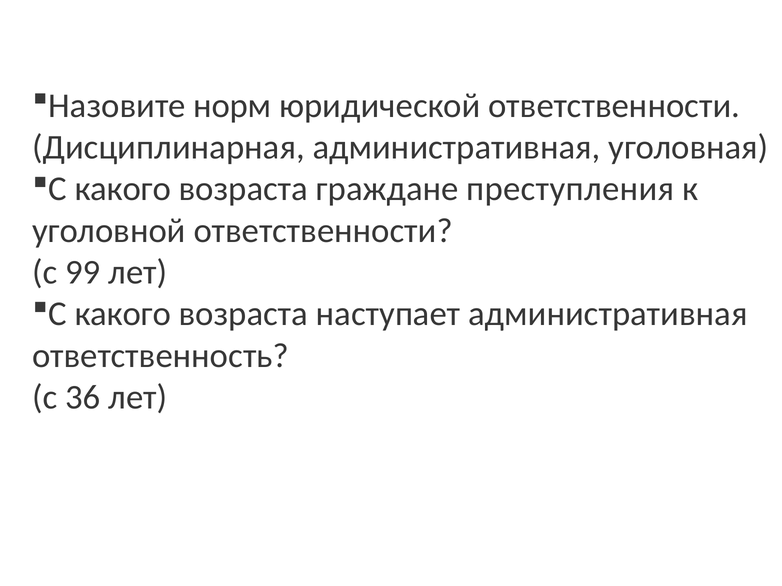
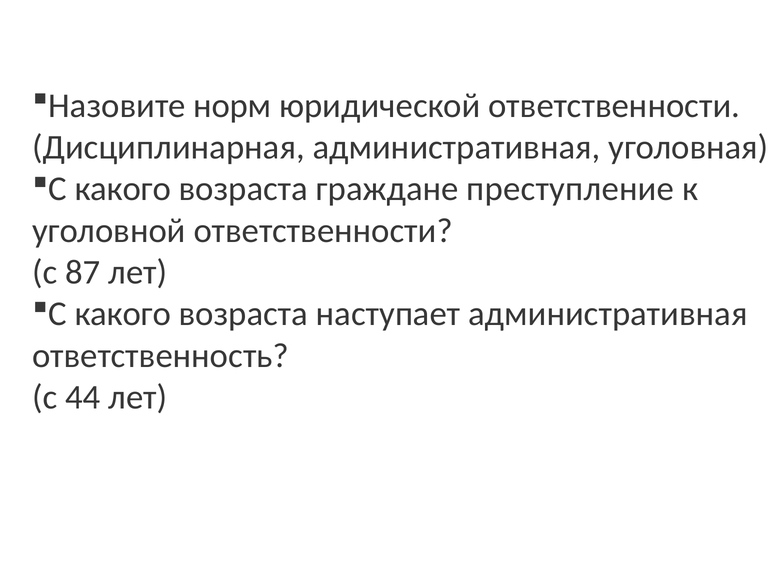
преступления: преступления -> преступление
99: 99 -> 87
36: 36 -> 44
